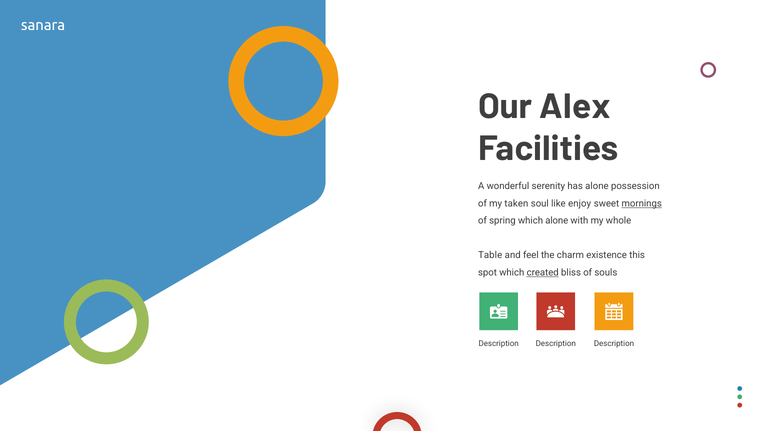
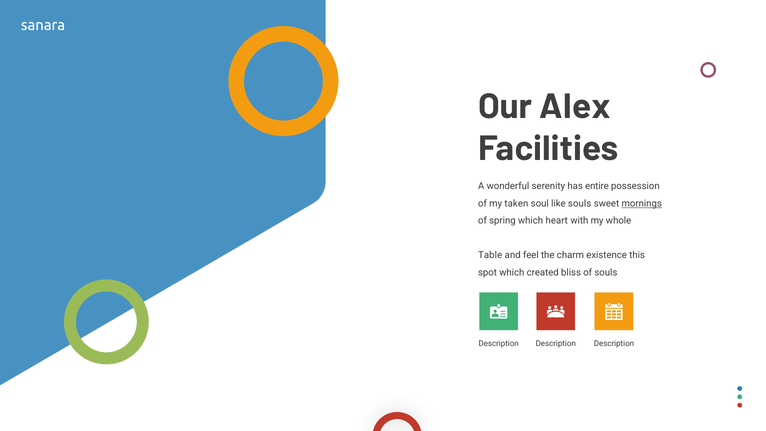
has alone: alone -> entire
like enjoy: enjoy -> souls
which alone: alone -> heart
created underline: present -> none
